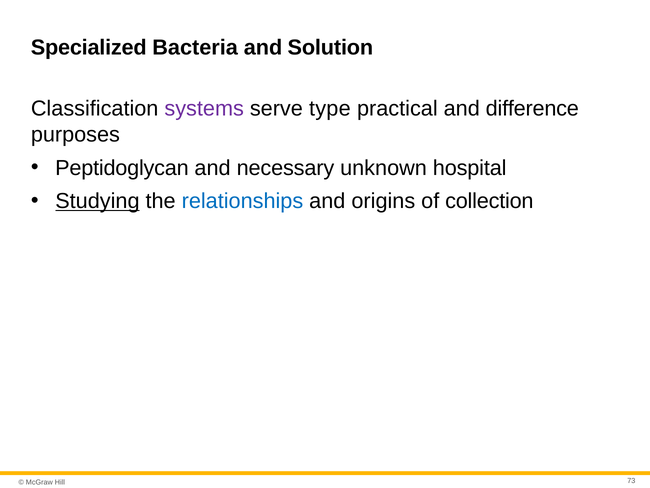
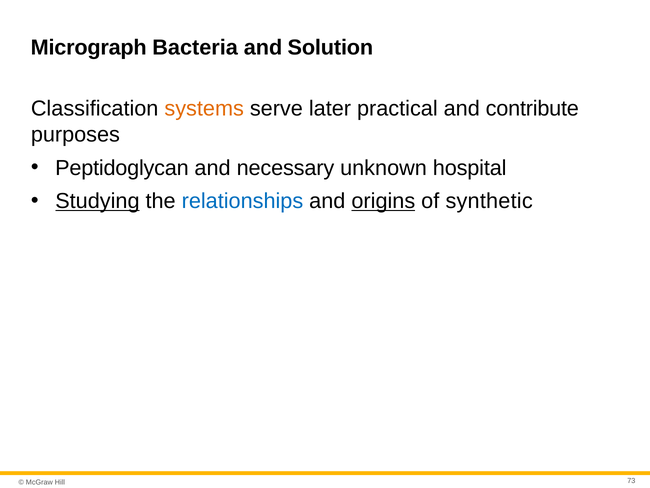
Specialized: Specialized -> Micrograph
systems colour: purple -> orange
type: type -> later
difference: difference -> contribute
origins underline: none -> present
collection: collection -> synthetic
